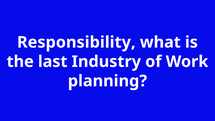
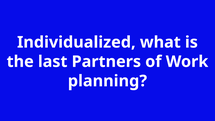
Responsibility: Responsibility -> Individualized
Industry: Industry -> Partners
